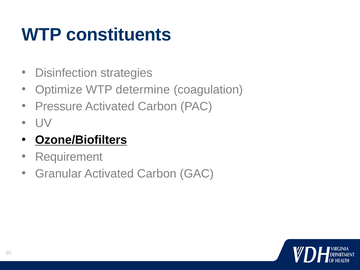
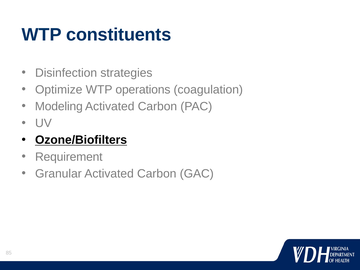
determine: determine -> operations
Pressure: Pressure -> Modeling
